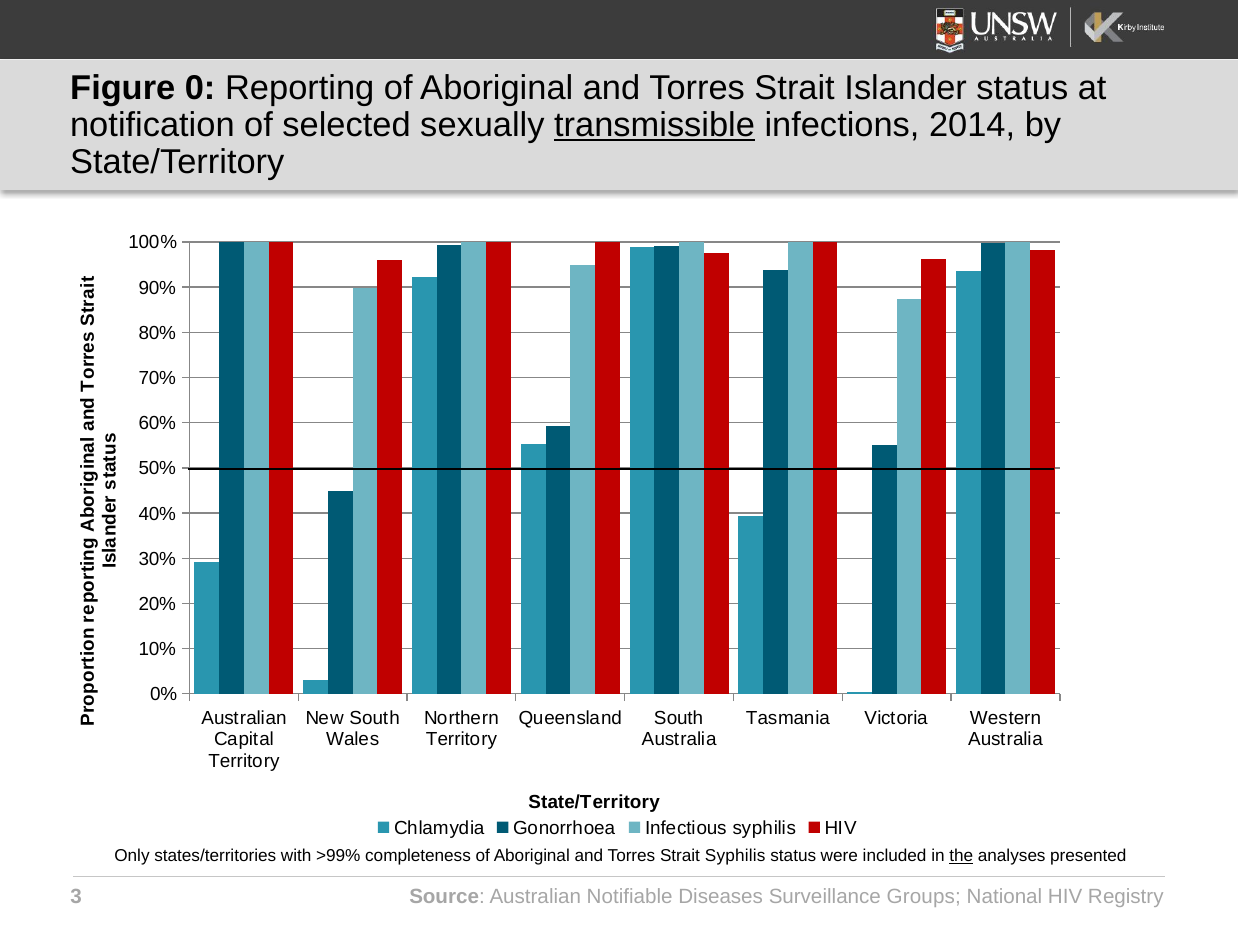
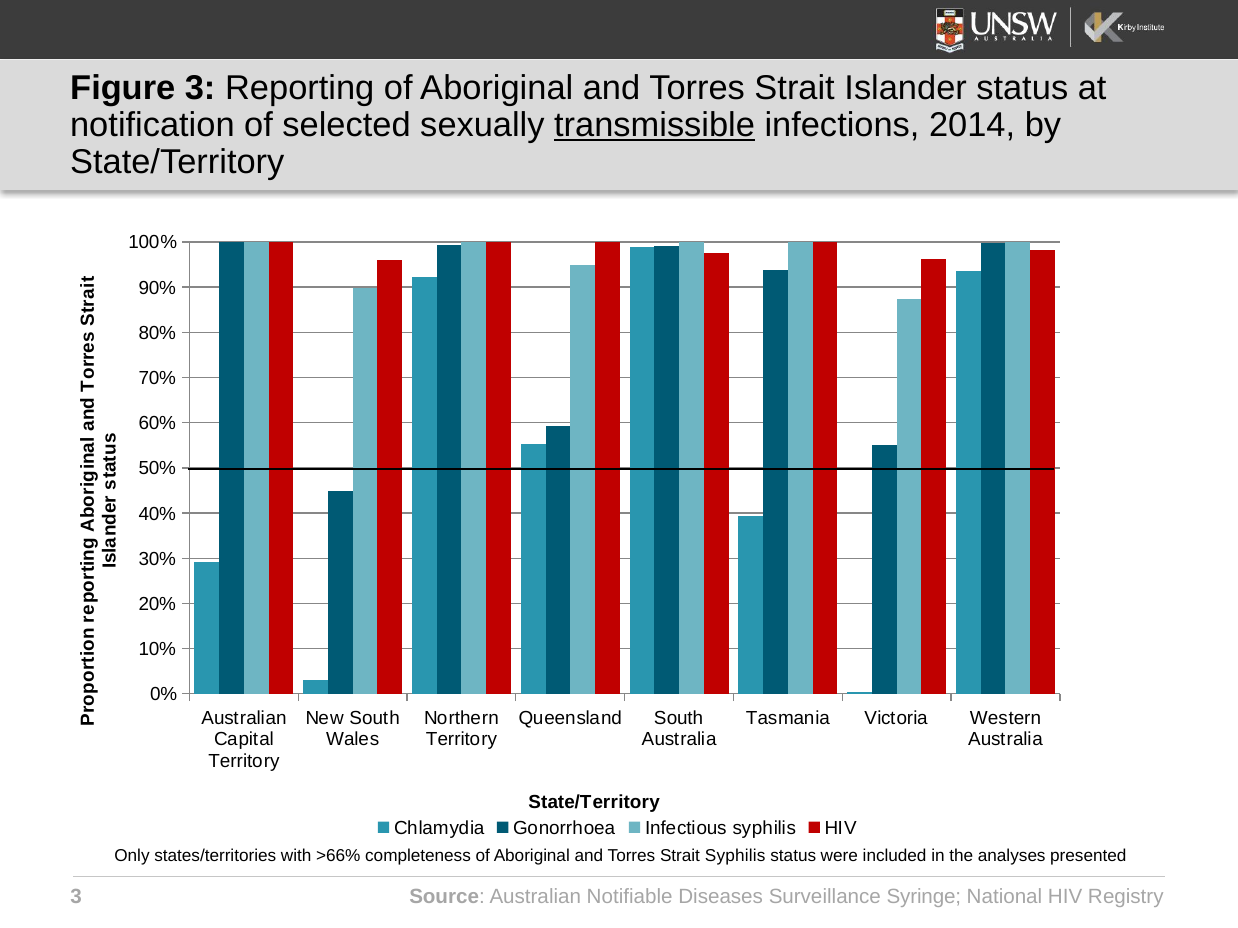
Figure 0: 0 -> 3
>99%: >99% -> >66%
the underline: present -> none
Groups: Groups -> Syringe
